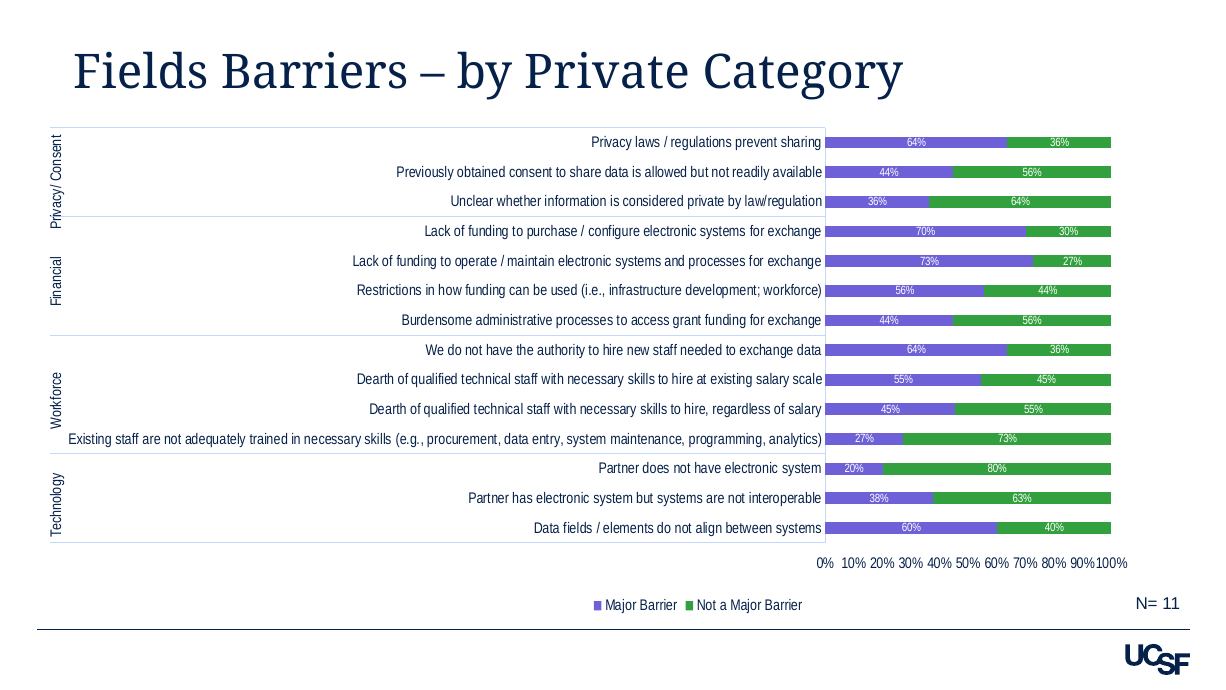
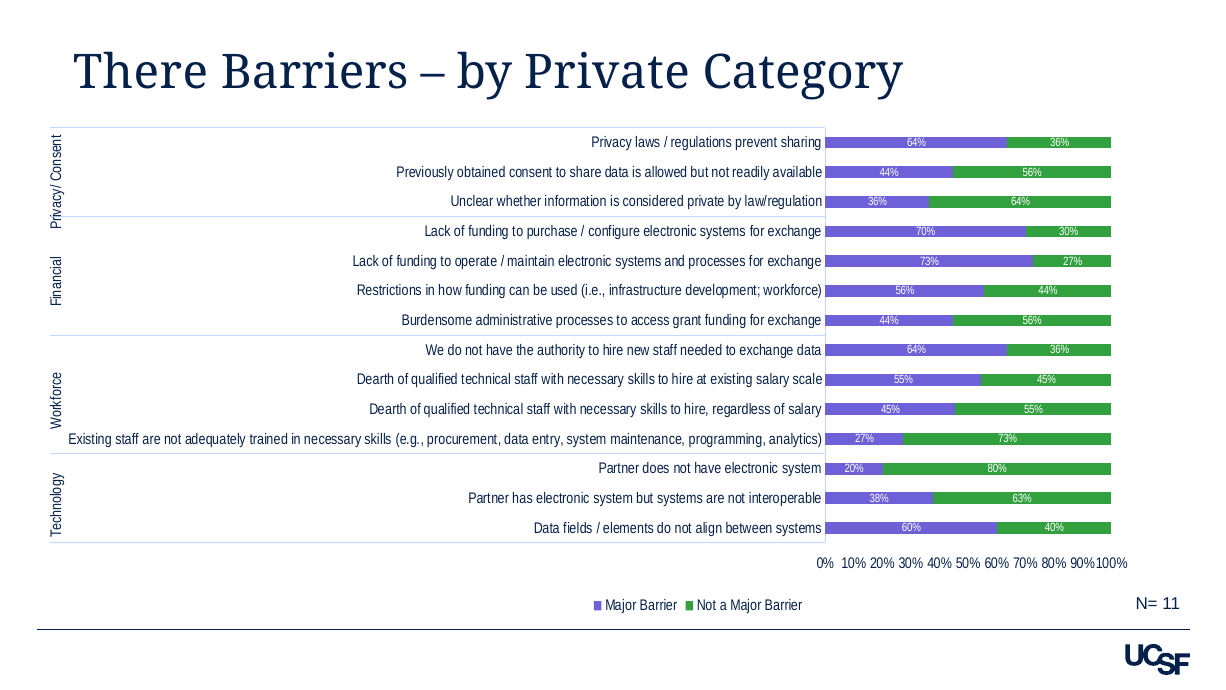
Fields at (141, 73): Fields -> There
